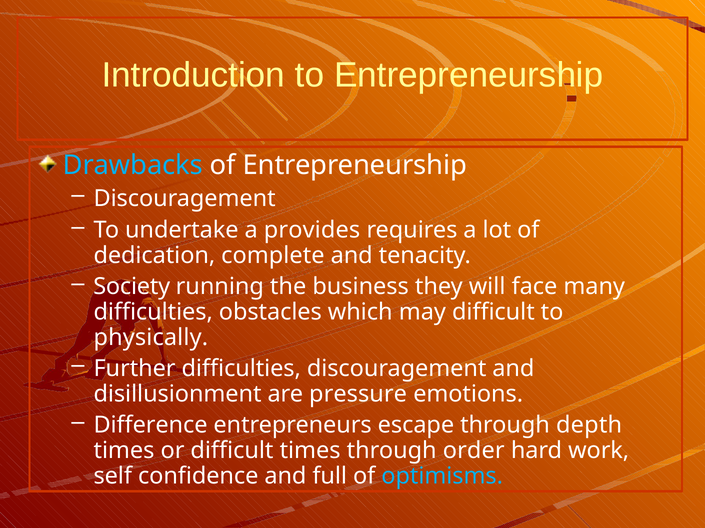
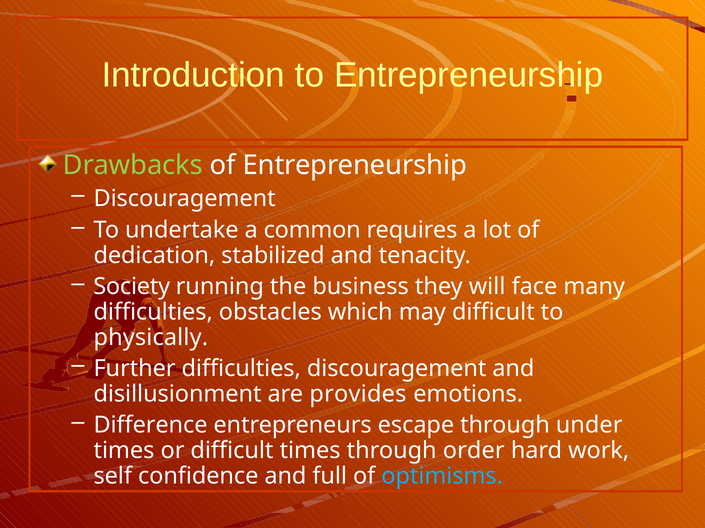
Drawbacks colour: light blue -> light green
provides: provides -> common
complete: complete -> stabilized
pressure: pressure -> provides
depth: depth -> under
